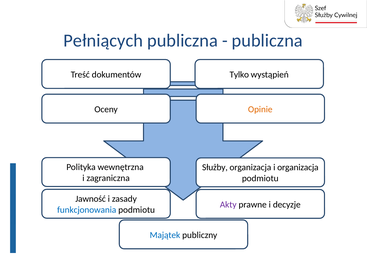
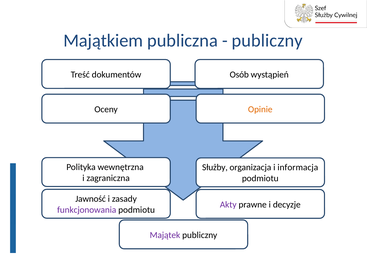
Pełniących: Pełniących -> Majątkiem
publiczna at (267, 41): publiczna -> publiczny
Tylko: Tylko -> Osób
i organizacja: organizacja -> informacja
funkcjonowania colour: blue -> purple
Majątek colour: blue -> purple
